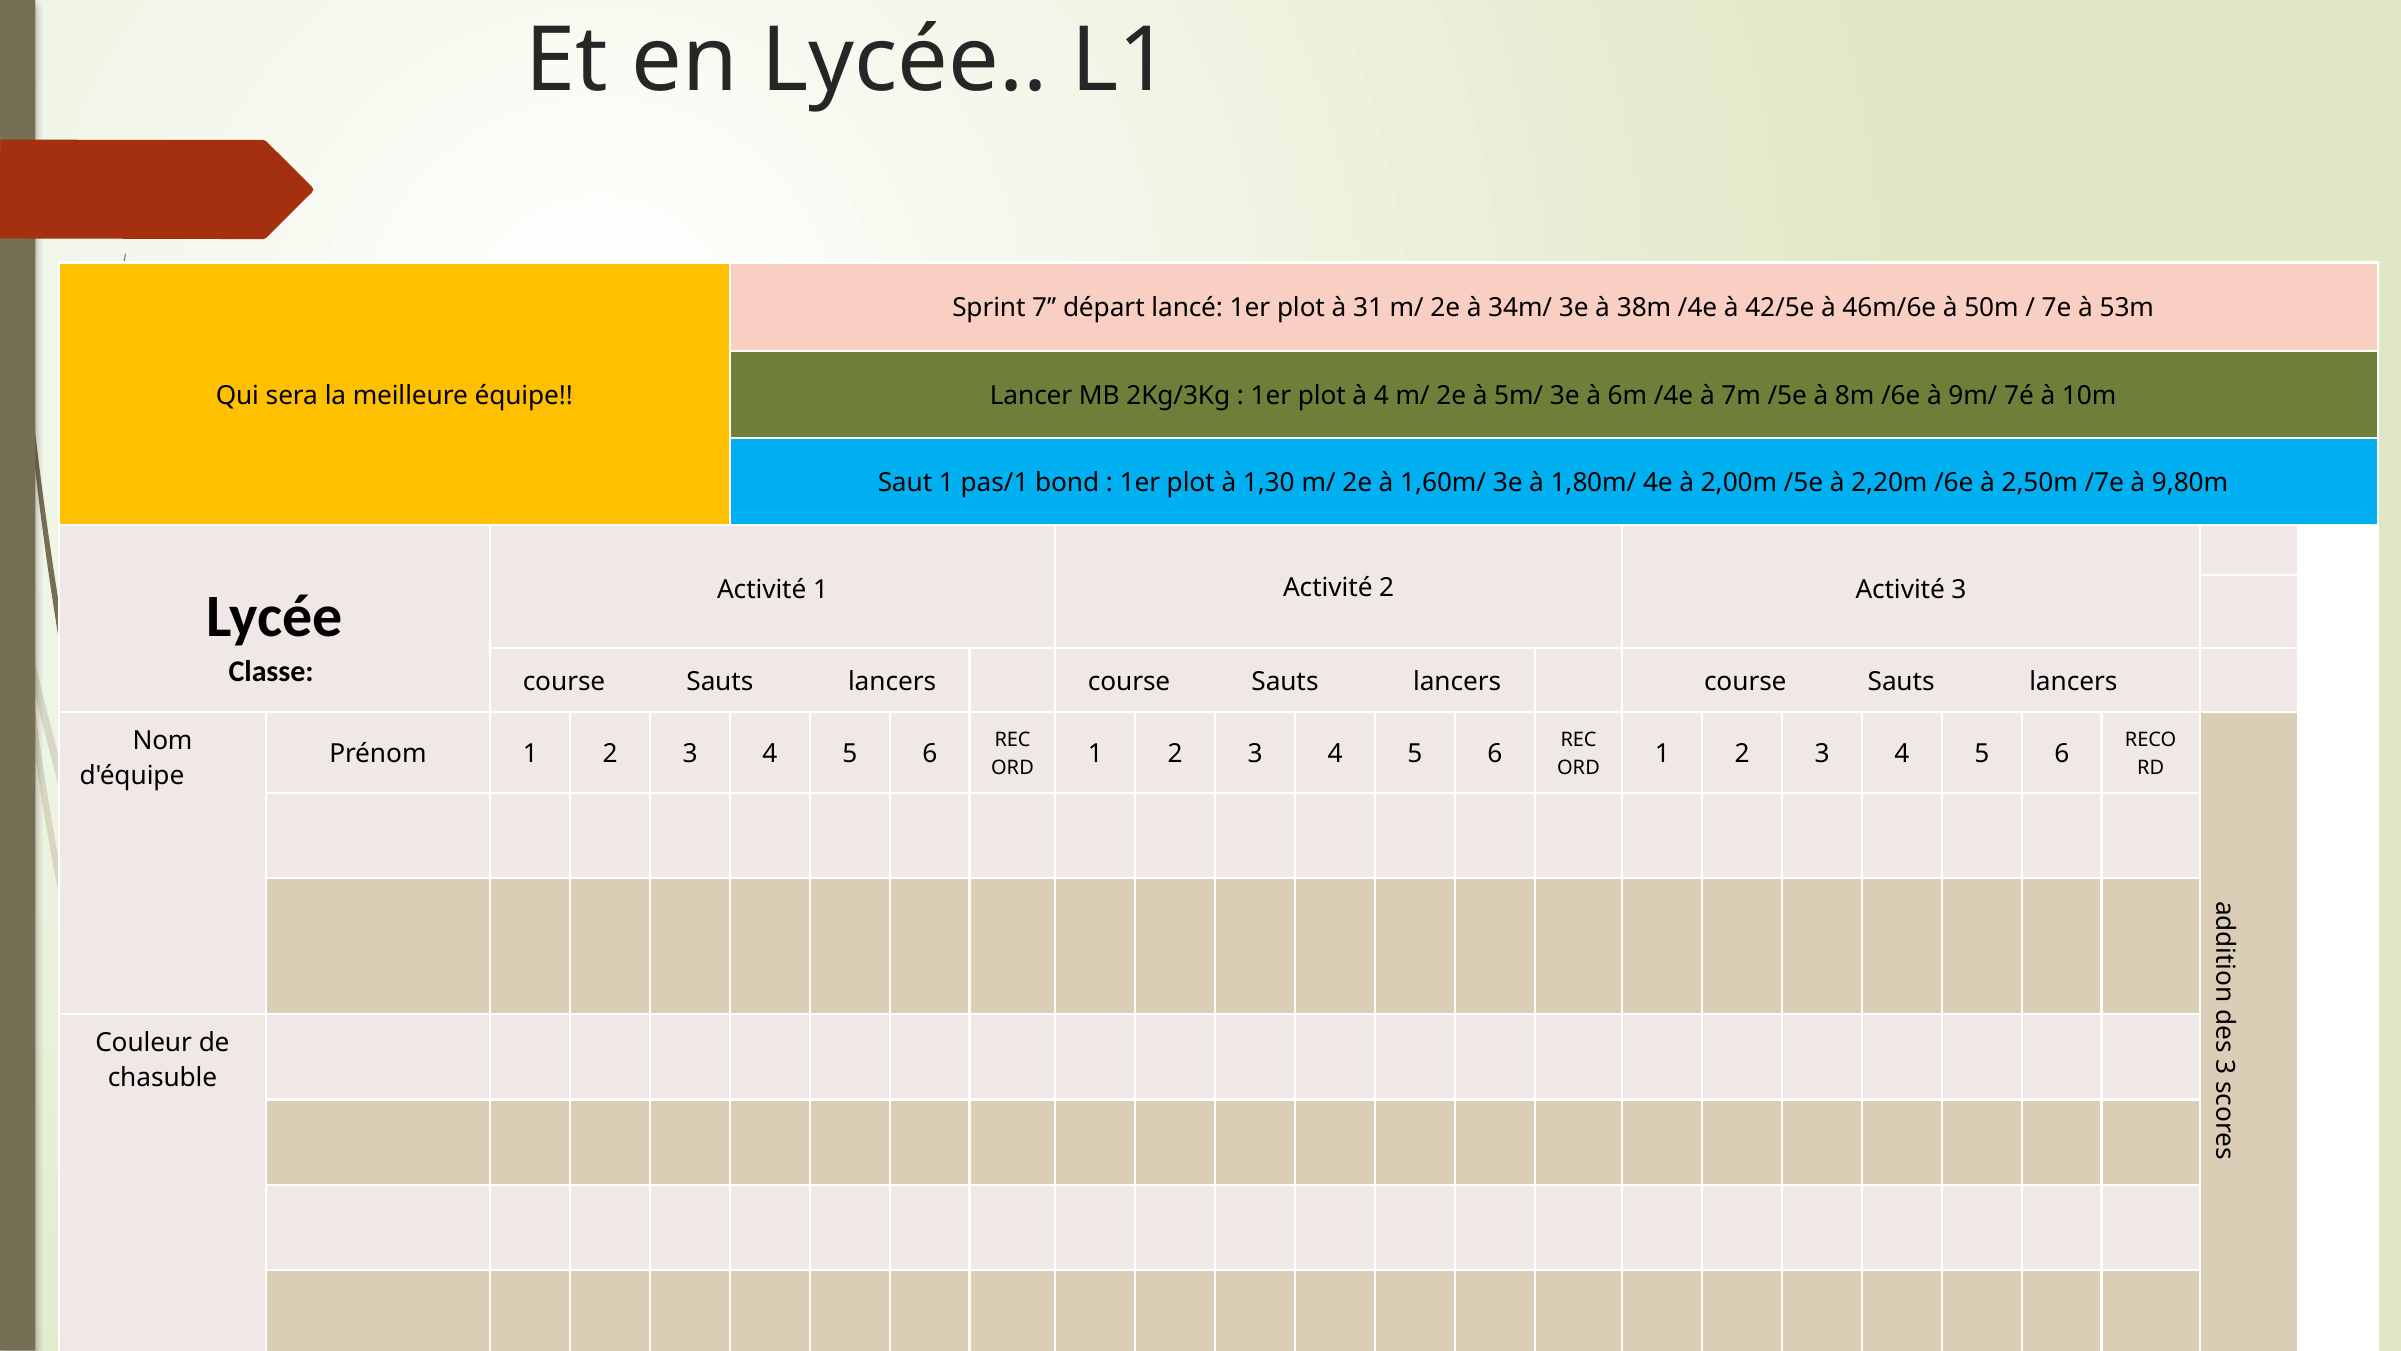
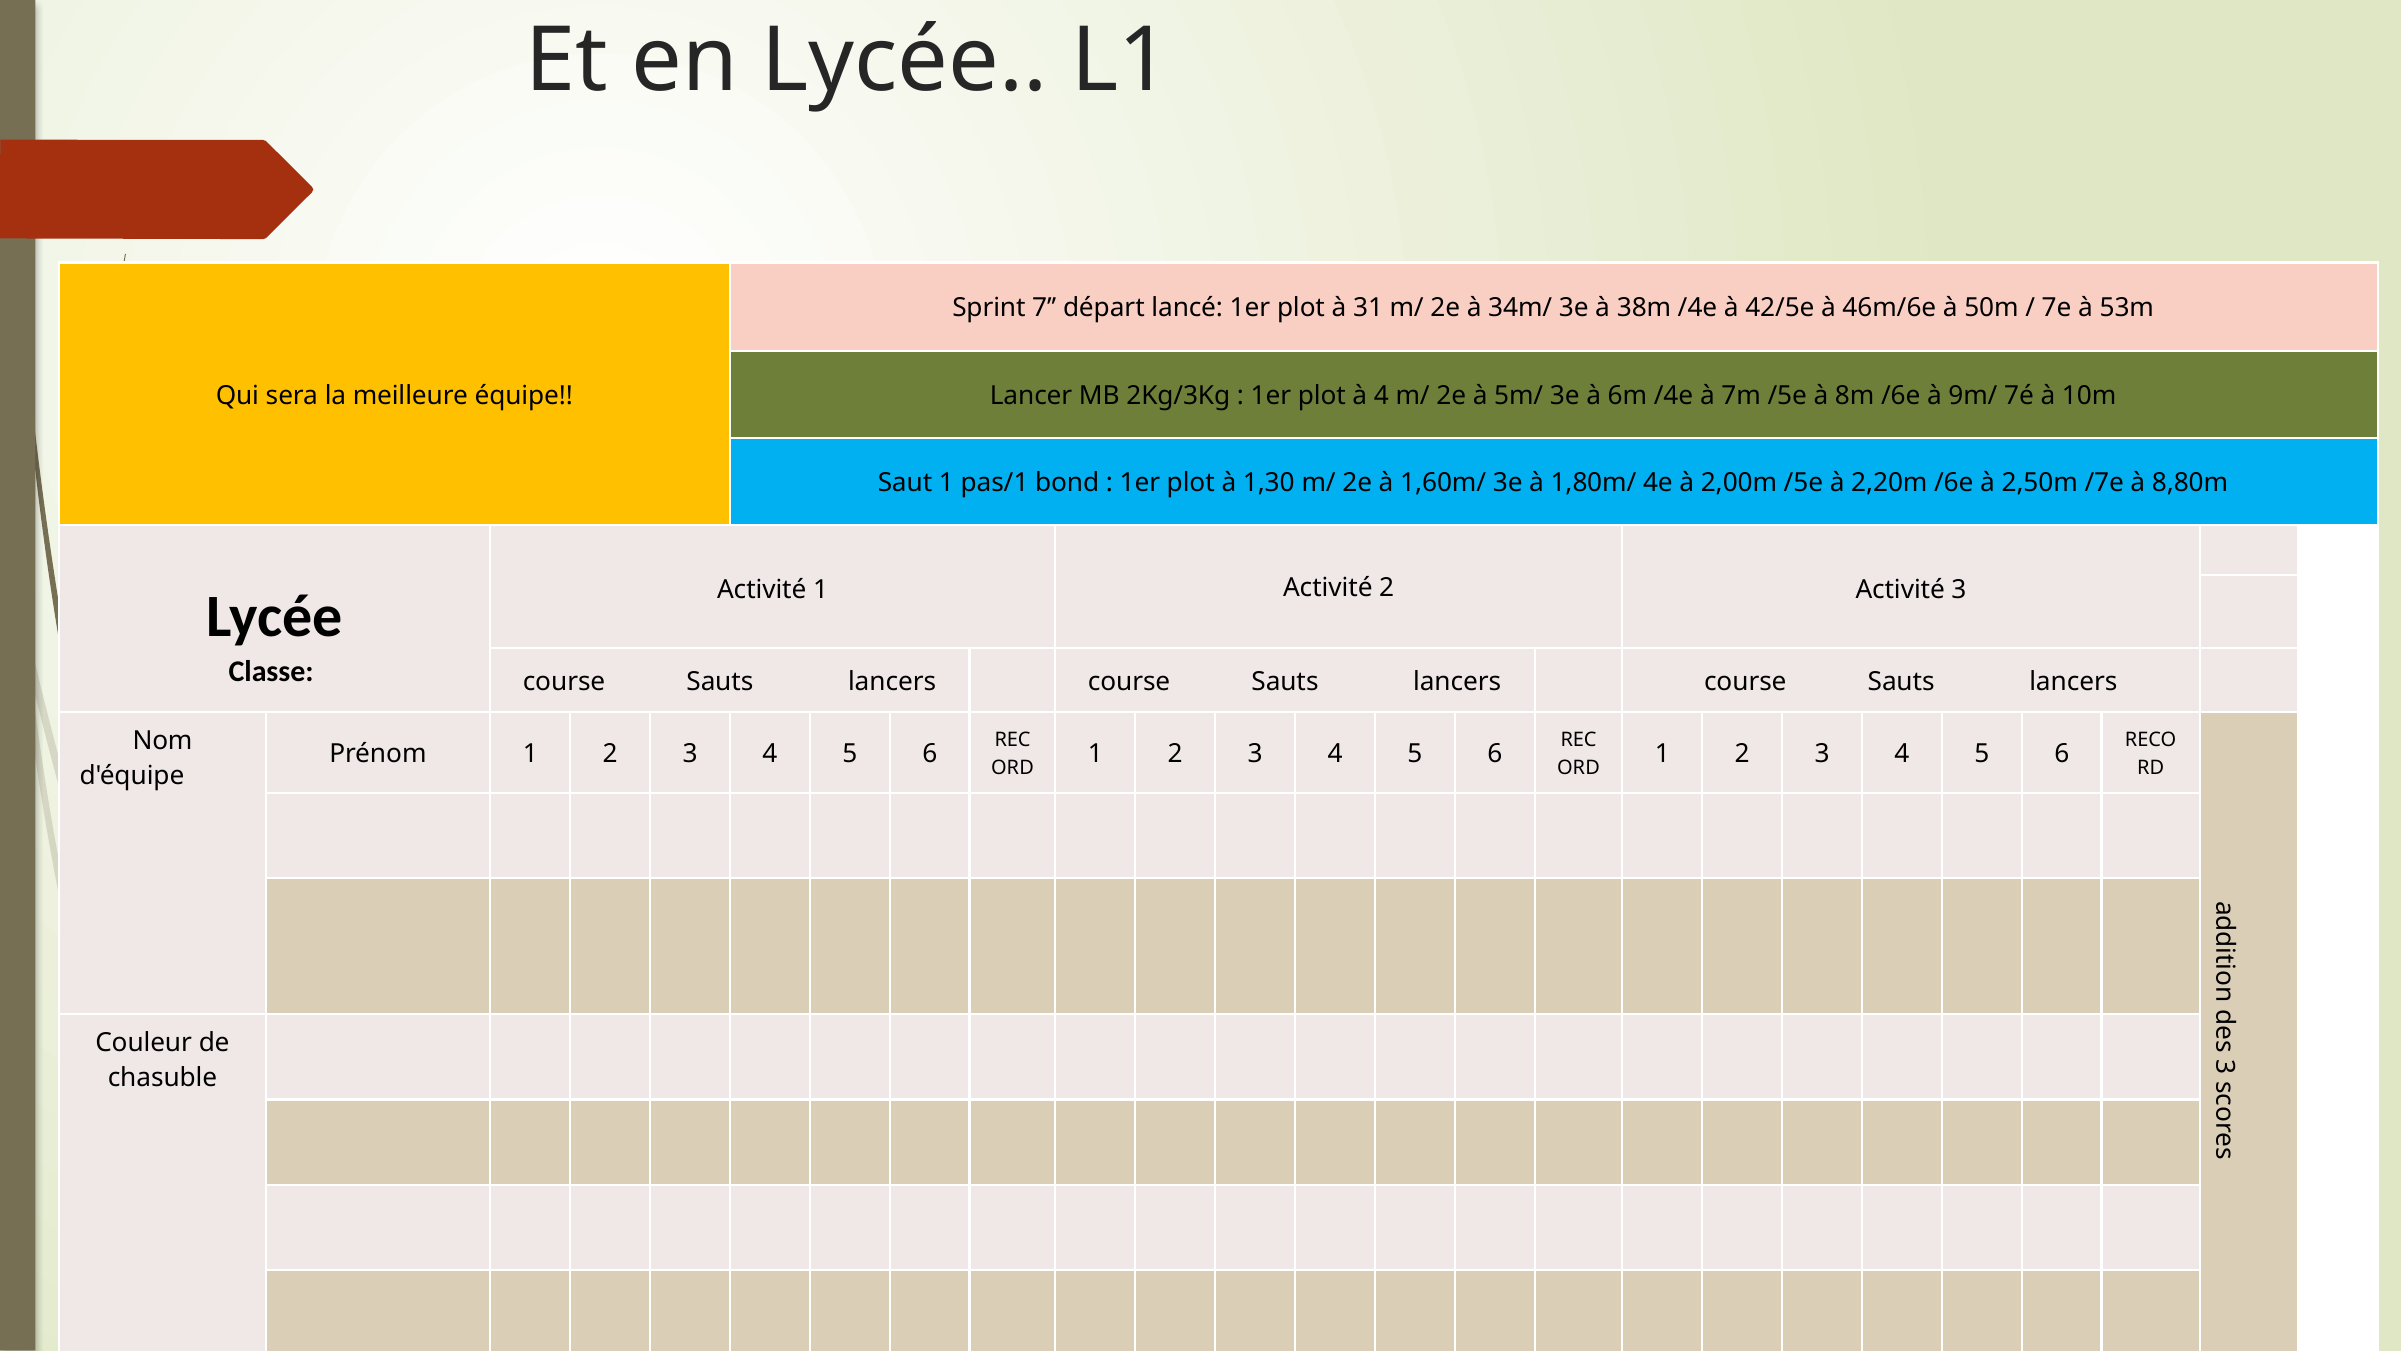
9,80m: 9,80m -> 8,80m
